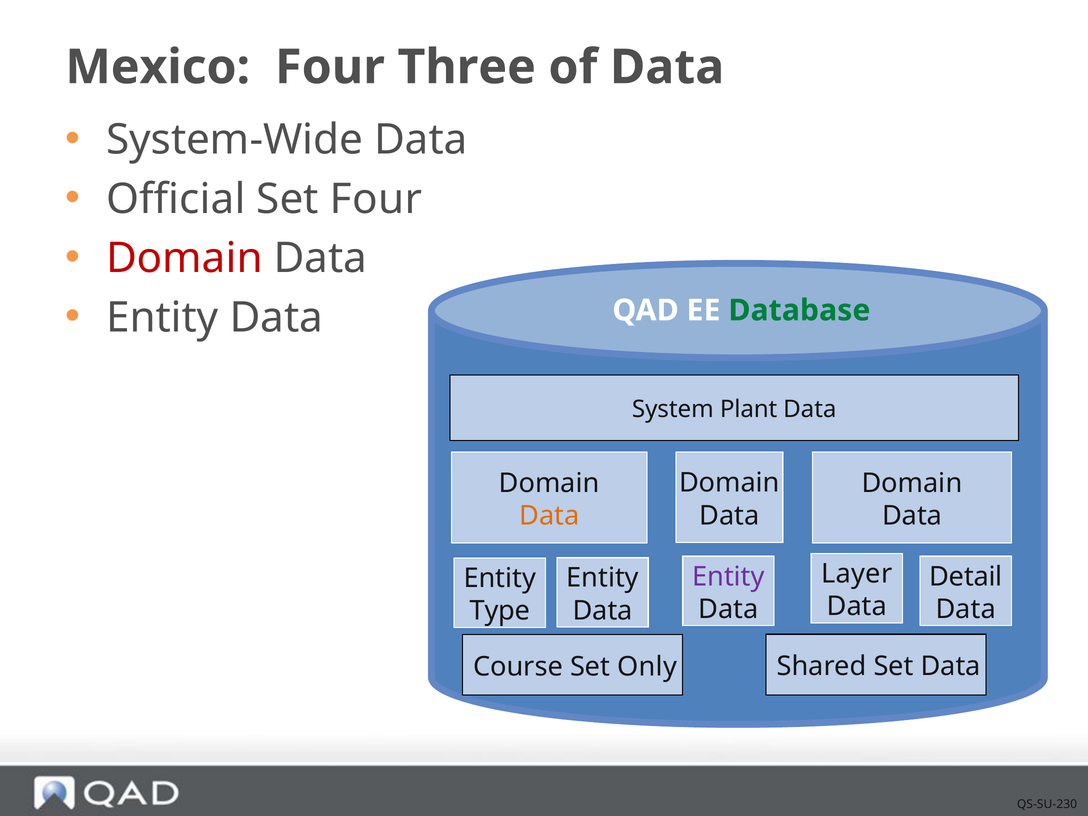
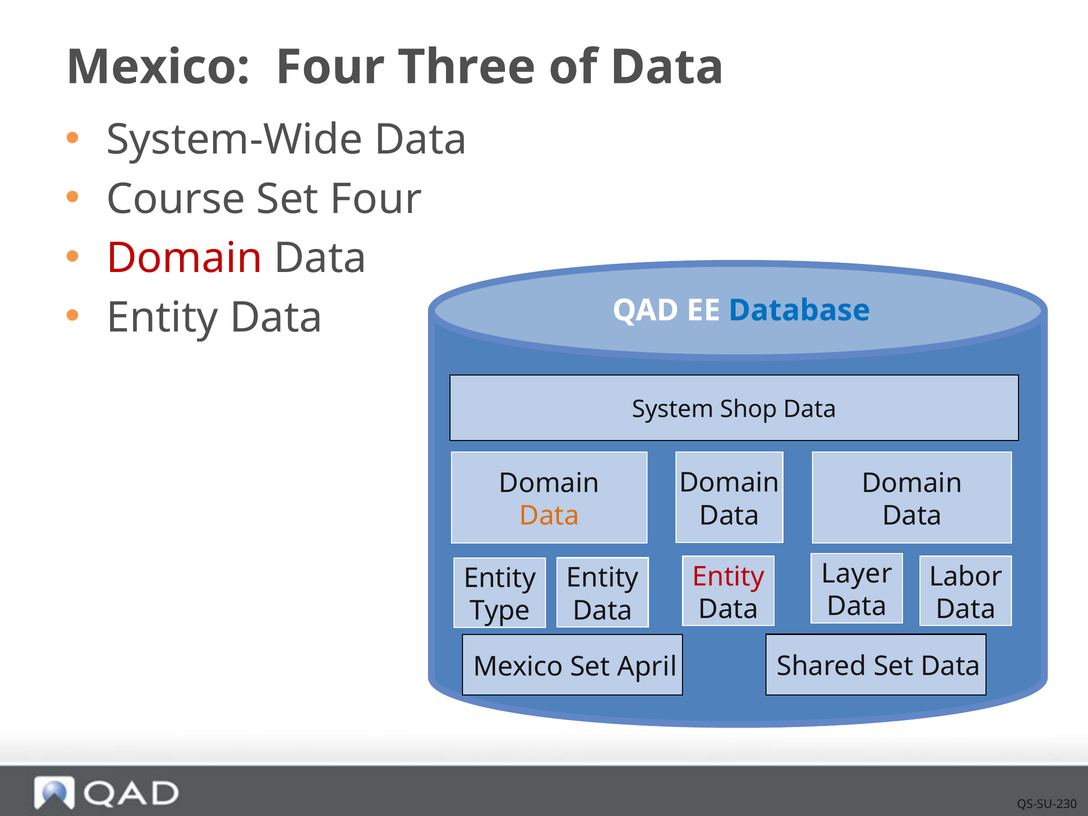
Official: Official -> Course
Database colour: green -> blue
Plant: Plant -> Shop
Entity at (728, 577) colour: purple -> red
Detail: Detail -> Labor
Course at (518, 667): Course -> Mexico
Only: Only -> April
